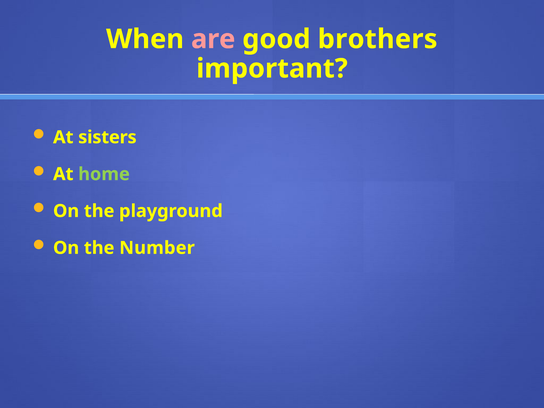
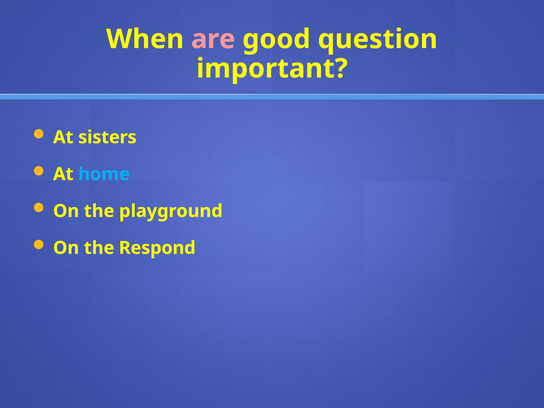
brothers: brothers -> question
home colour: light green -> light blue
Number: Number -> Respond
